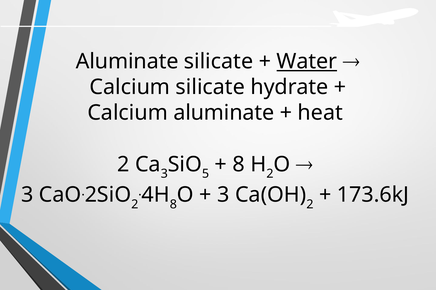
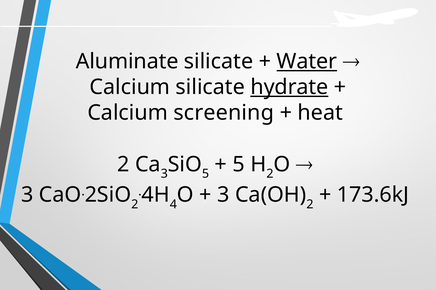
hydrate underline: none -> present
Calcium aluminate: aluminate -> screening
8 at (239, 165): 8 -> 5
8 at (173, 205): 8 -> 4
